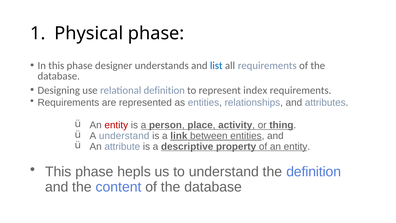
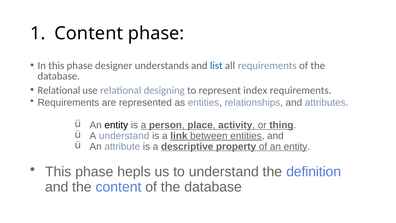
Physical at (89, 33): Physical -> Content
Designing at (59, 90): Designing -> Relational
relational definition: definition -> designing
entity at (116, 125) colour: red -> black
